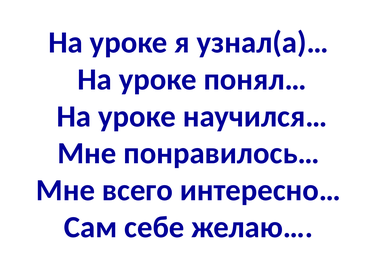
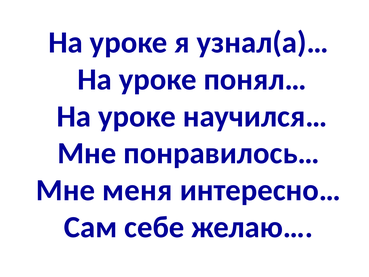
всего: всего -> меня
